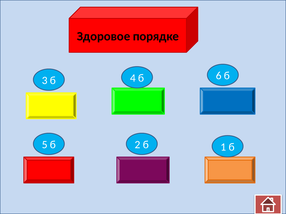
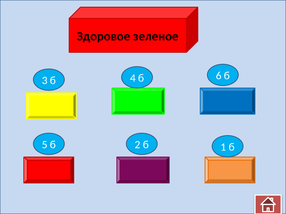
порядке: порядке -> зеленое
